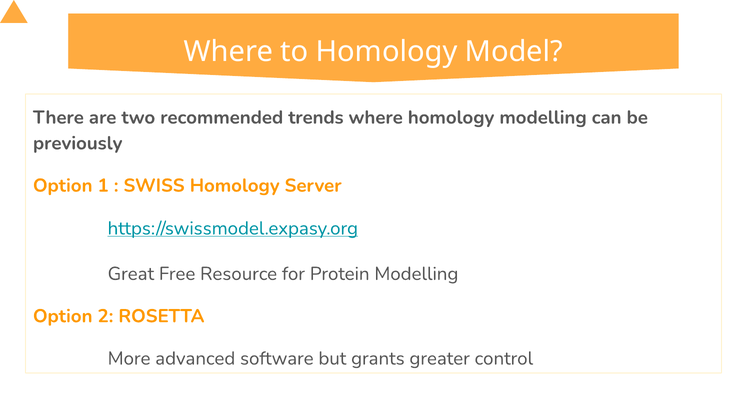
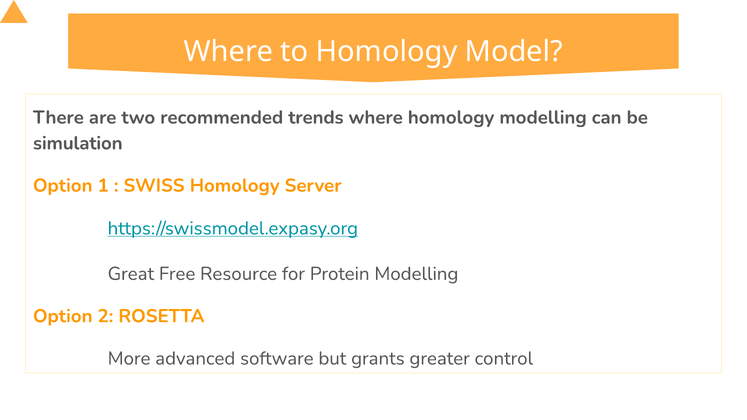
previously: previously -> simulation
